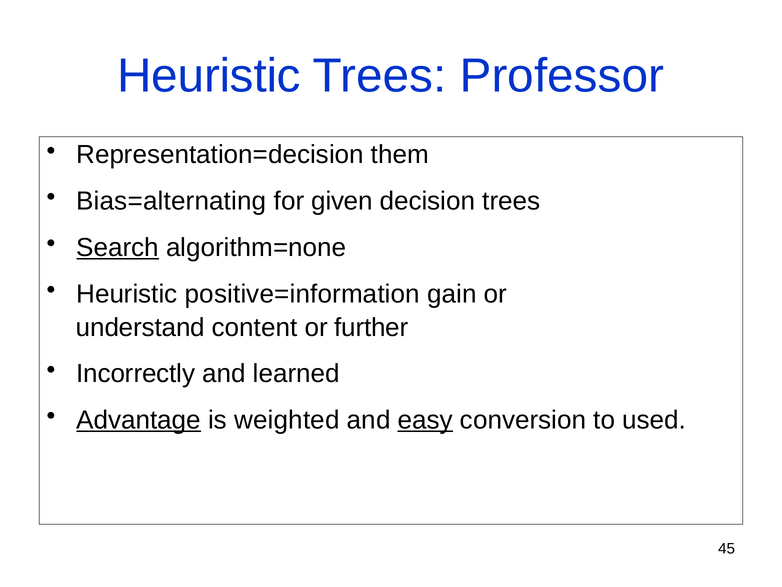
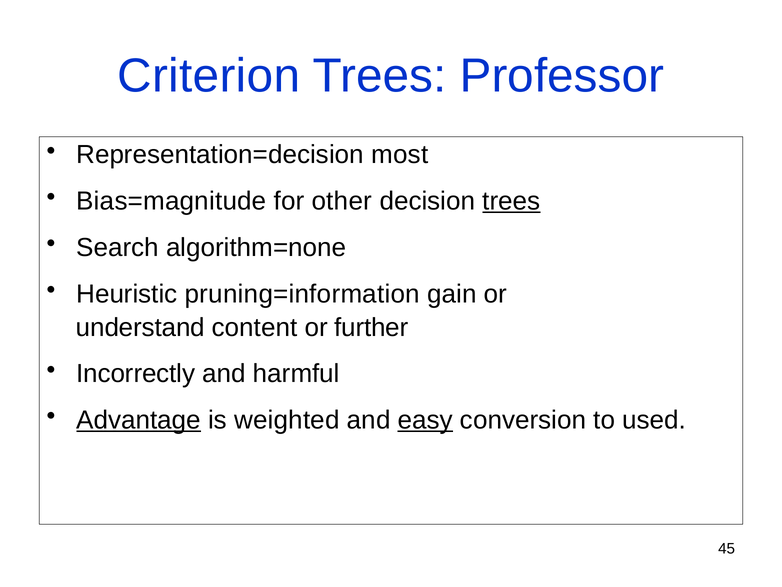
Heuristic at (209, 76): Heuristic -> Criterion
them: them -> most
Bias=alternating: Bias=alternating -> Bias=magnitude
given: given -> other
trees at (511, 201) underline: none -> present
Search underline: present -> none
positive=information: positive=information -> pruning=information
learned: learned -> harmful
